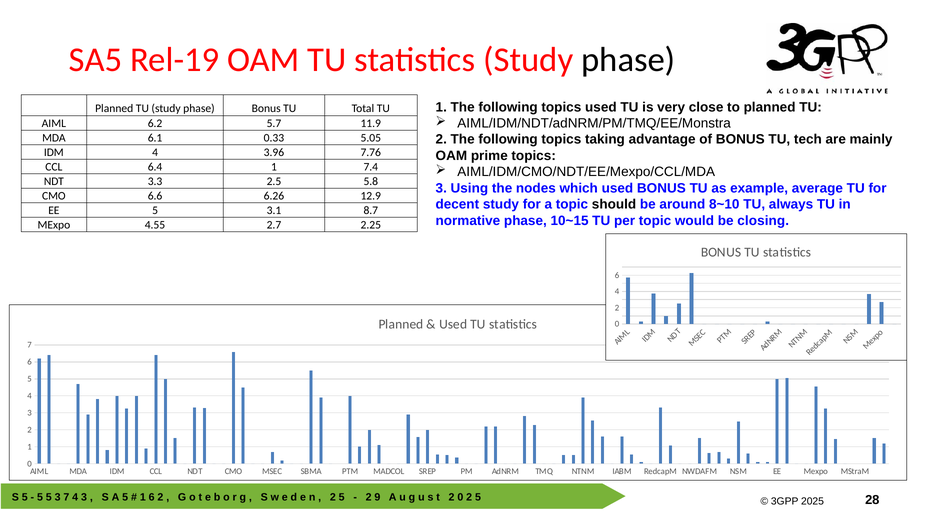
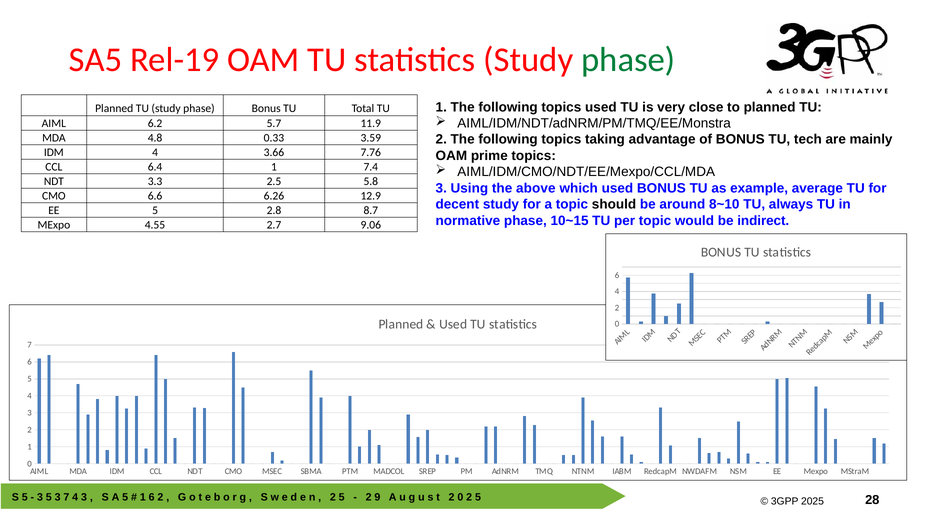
phase at (628, 60) colour: black -> green
6.1: 6.1 -> 4.8
5.05: 5.05 -> 3.59
3.96: 3.96 -> 3.66
nodes: nodes -> above
3.1: 3.1 -> 2.8
closing: closing -> indirect
2.25: 2.25 -> 9.06
5 at (40, 497): 5 -> 3
